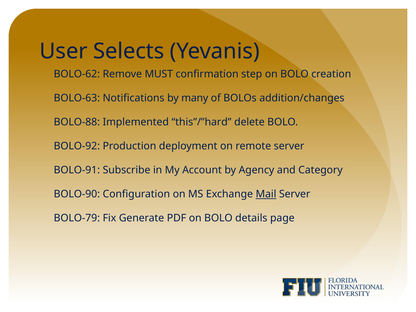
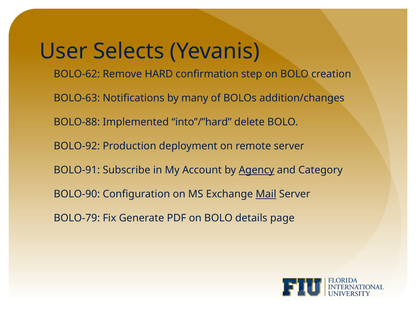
MUST: MUST -> HARD
this”/”hard: this”/”hard -> into”/”hard
Agency underline: none -> present
